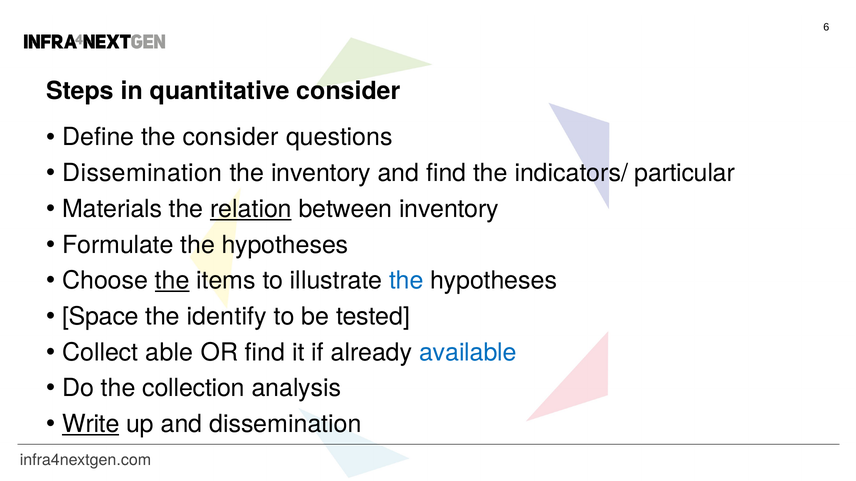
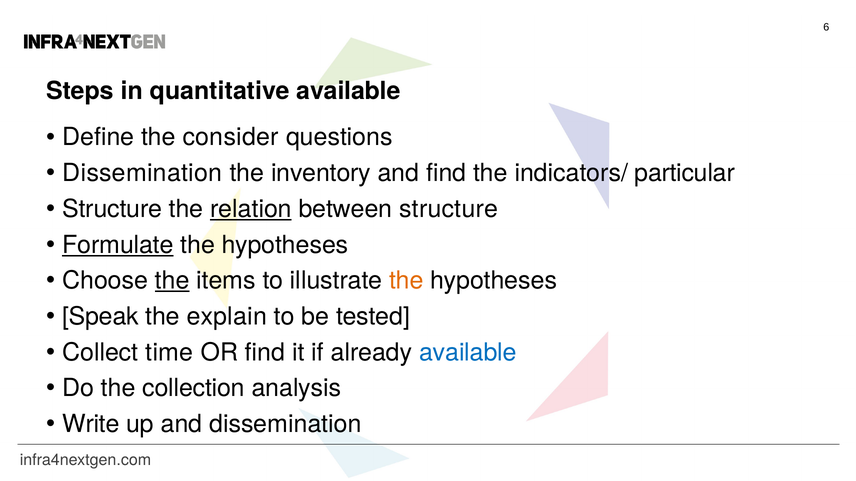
quantitative consider: consider -> available
Materials at (112, 209): Materials -> Structure
between inventory: inventory -> structure
Formulate underline: none -> present
the at (406, 281) colour: blue -> orange
Space: Space -> Speak
identify: identify -> explain
able: able -> time
Write underline: present -> none
